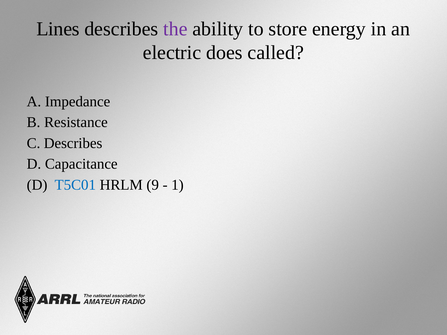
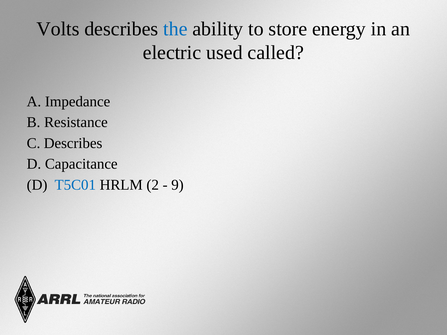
Lines: Lines -> Volts
the colour: purple -> blue
does: does -> used
9: 9 -> 2
1: 1 -> 9
